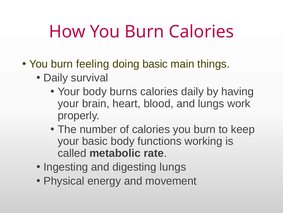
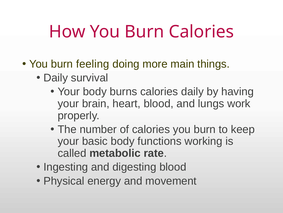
doing basic: basic -> more
digesting lungs: lungs -> blood
